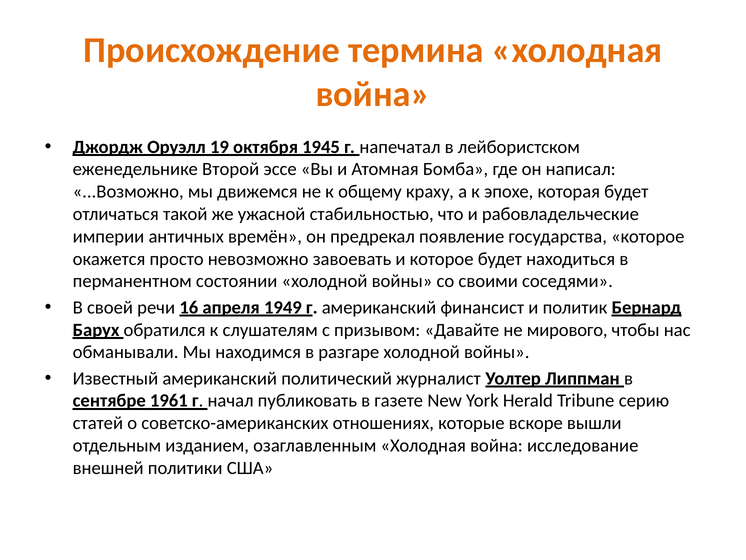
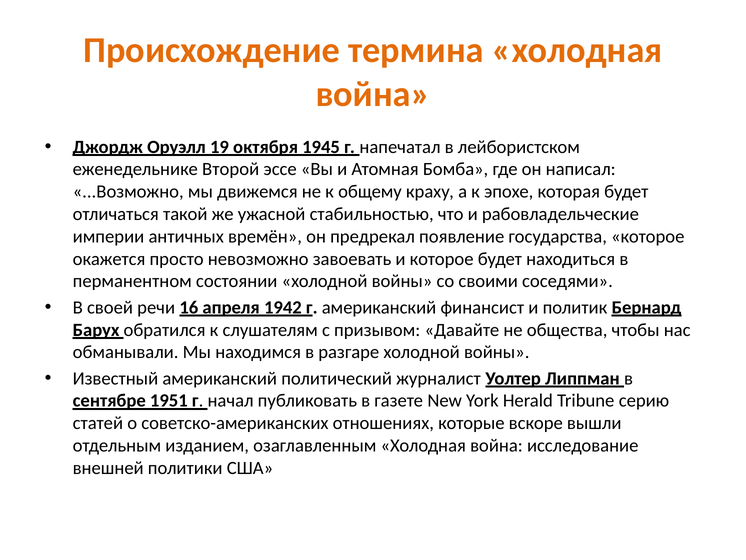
1949: 1949 -> 1942
мирового: мирового -> общества
1961: 1961 -> 1951
